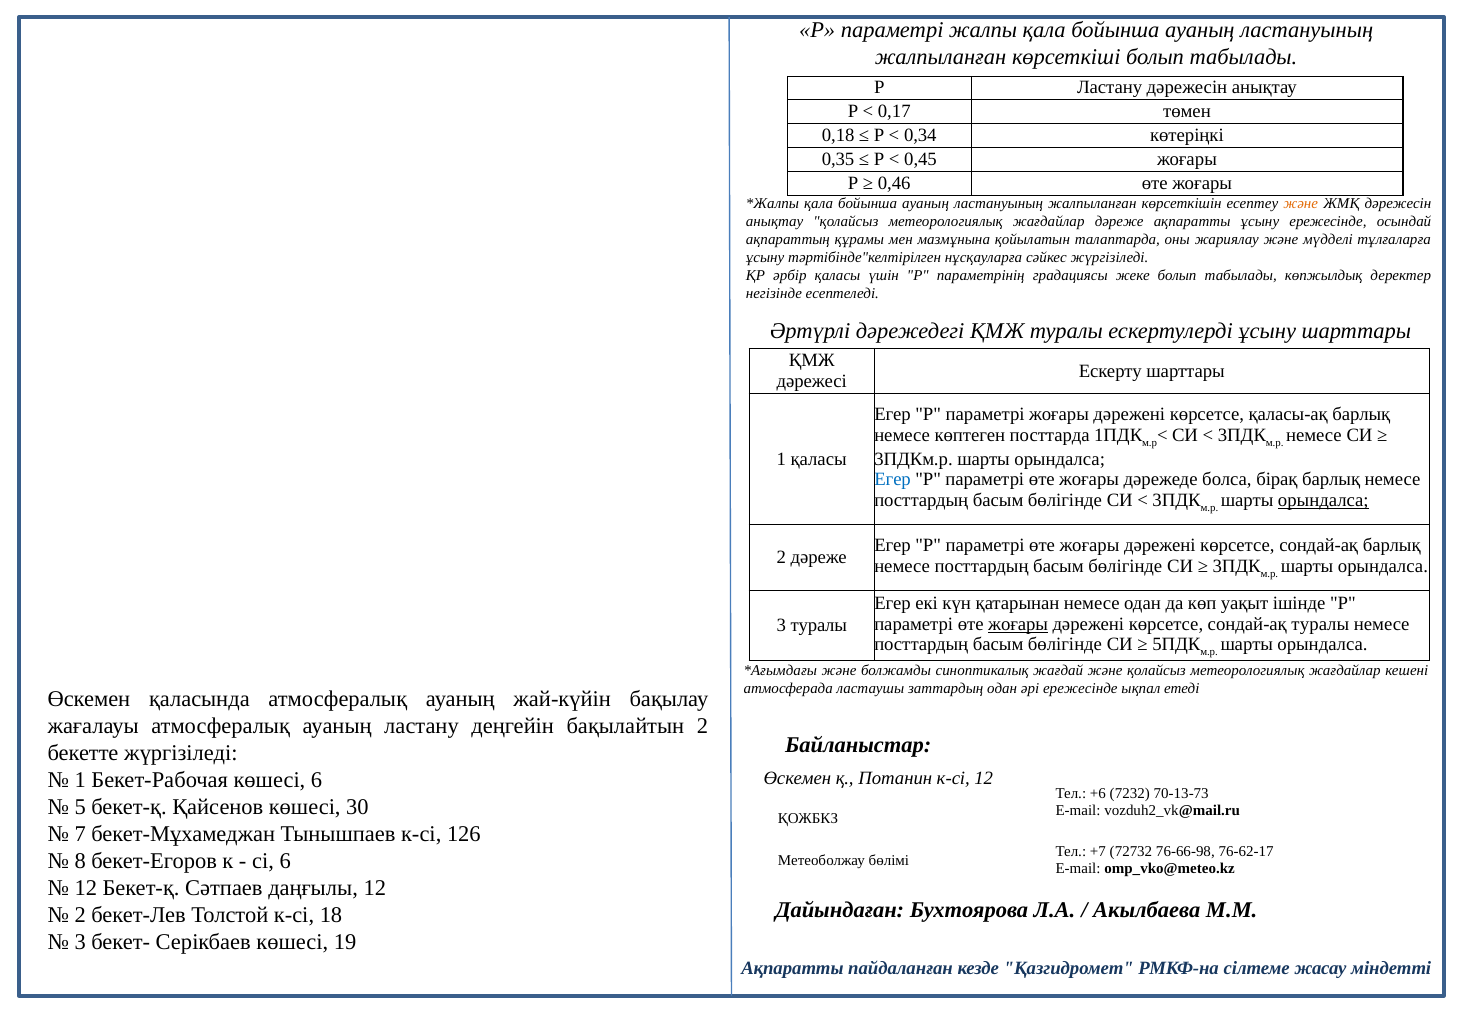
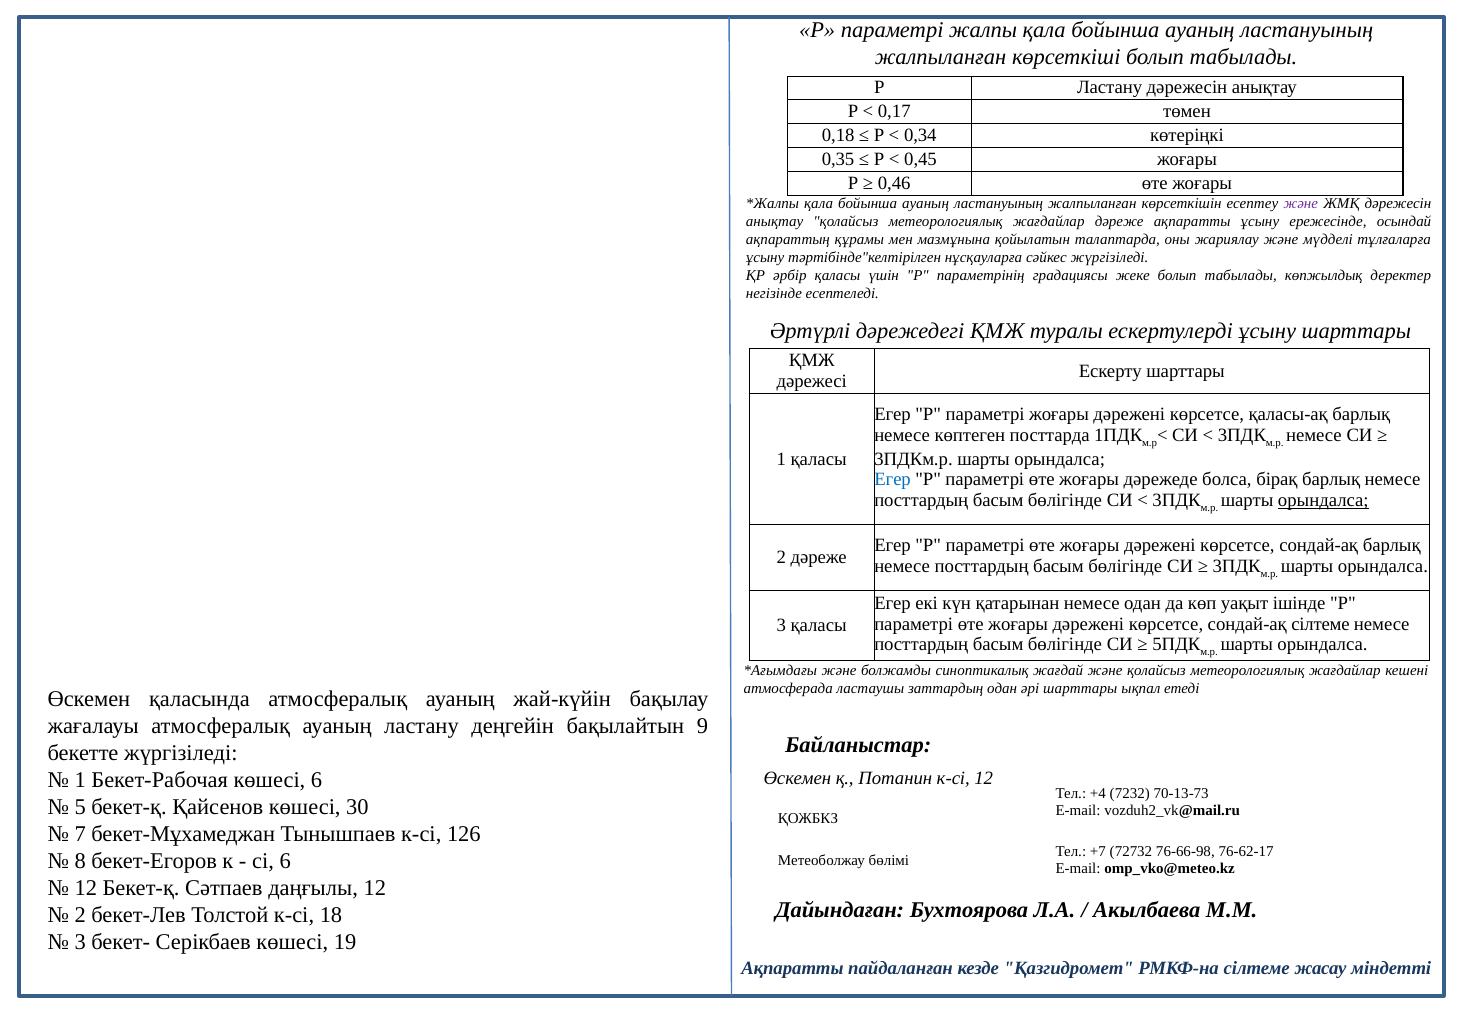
және at (1301, 204) colour: orange -> purple
жоғары at (1018, 624) underline: present -> none
сондай-ақ туралы: туралы -> сілтеме
3 туралы: туралы -> қаласы
әрі ережесінде: ережесінде -> шарттары
бақылайтын 2: 2 -> 9
+6: +6 -> +4
